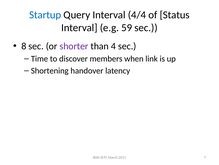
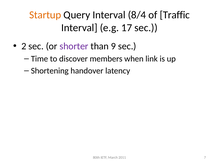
Startup colour: blue -> orange
4/4: 4/4 -> 8/4
Status: Status -> Traffic
59: 59 -> 17
8: 8 -> 2
4: 4 -> 9
